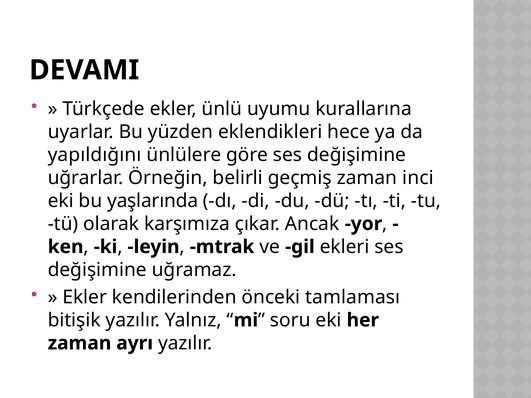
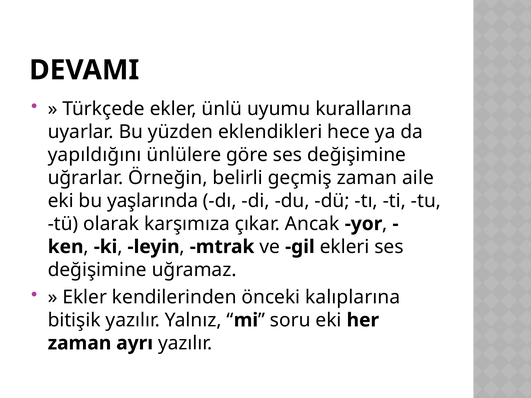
inci: inci -> aile
tamlaması: tamlaması -> kalıplarına
